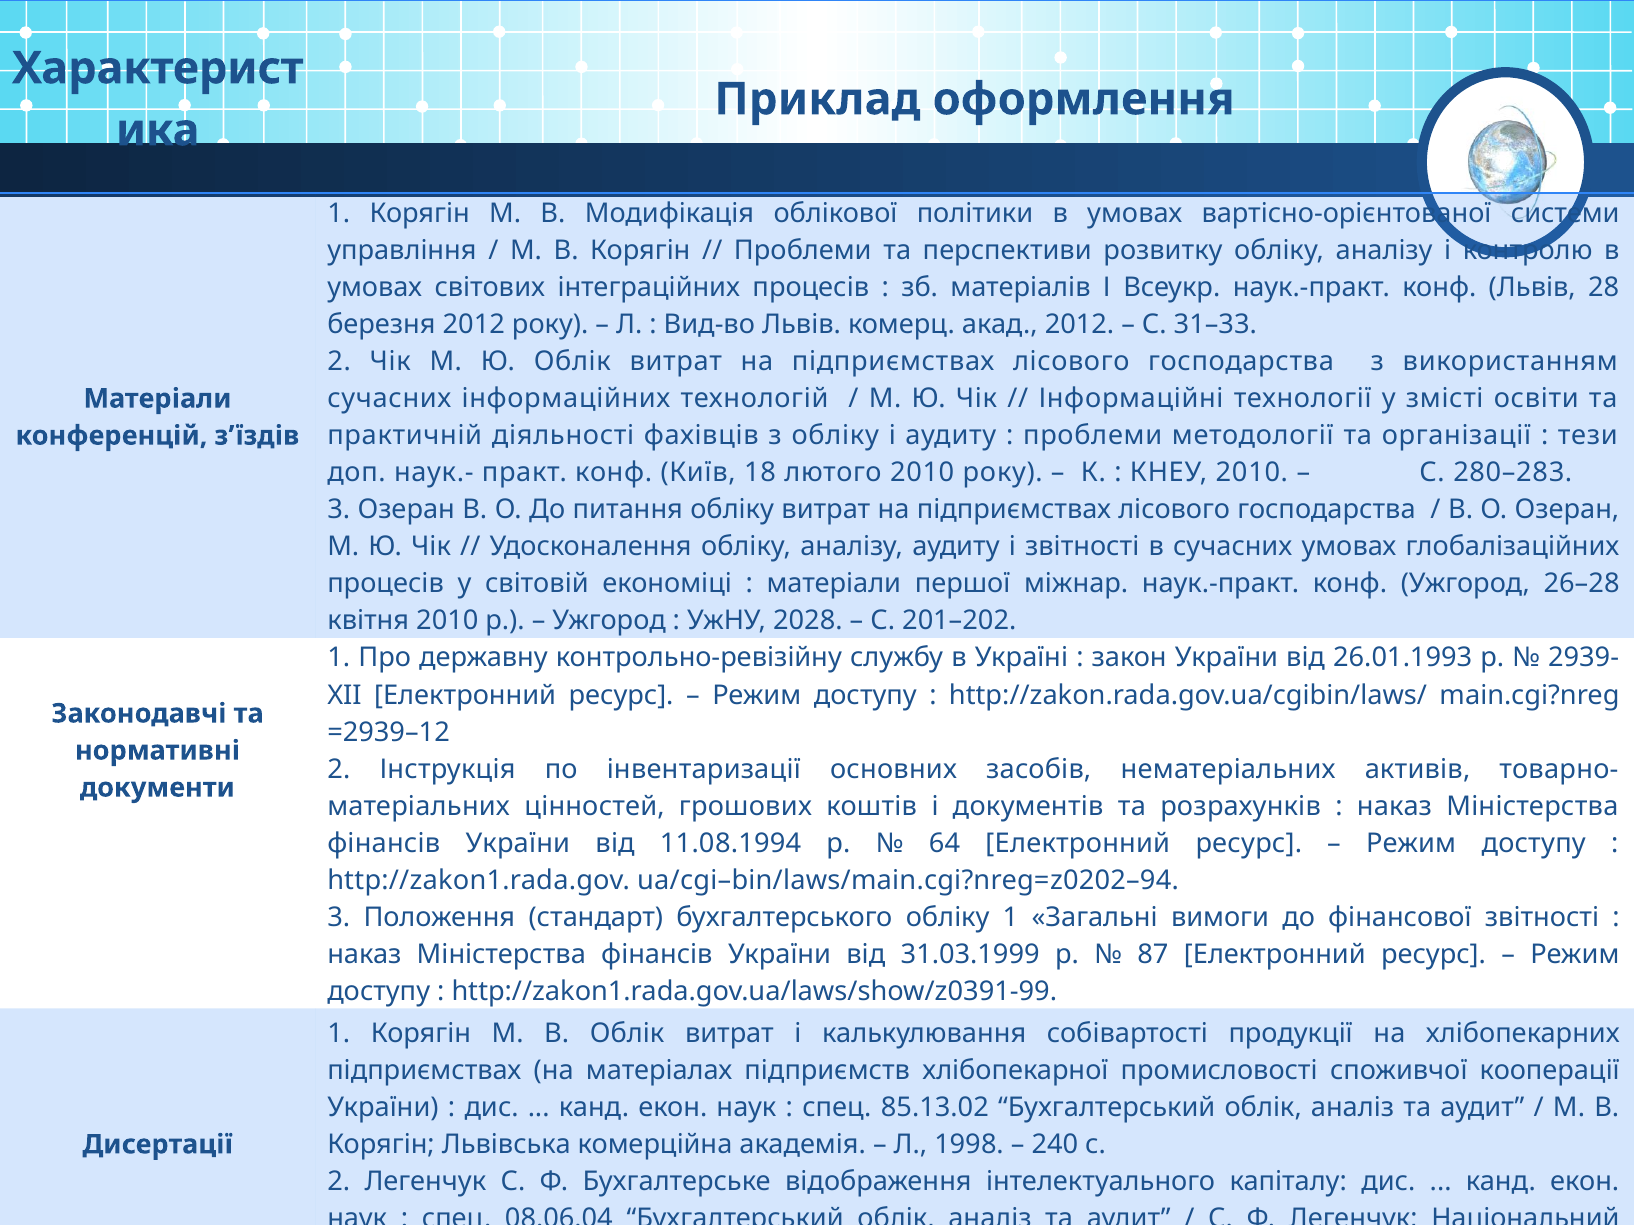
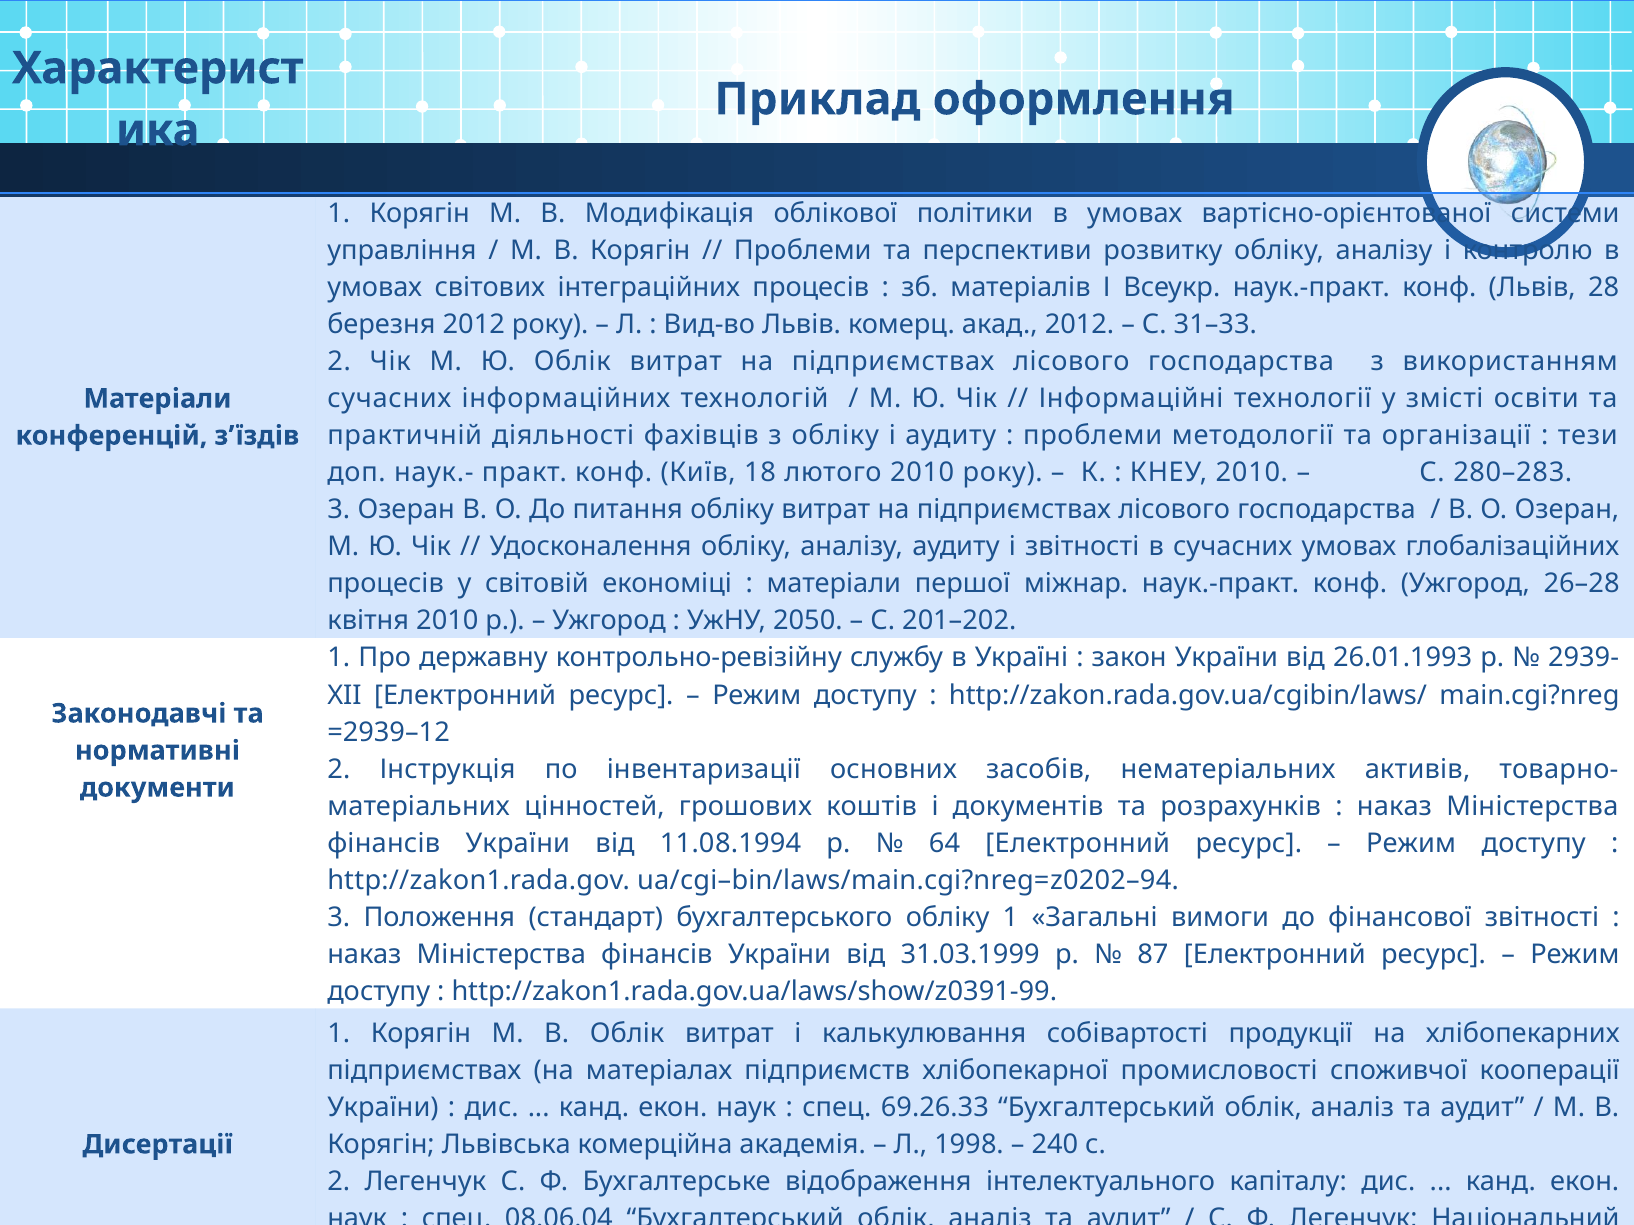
2028: 2028 -> 2050
85.13.02: 85.13.02 -> 69.26.33
